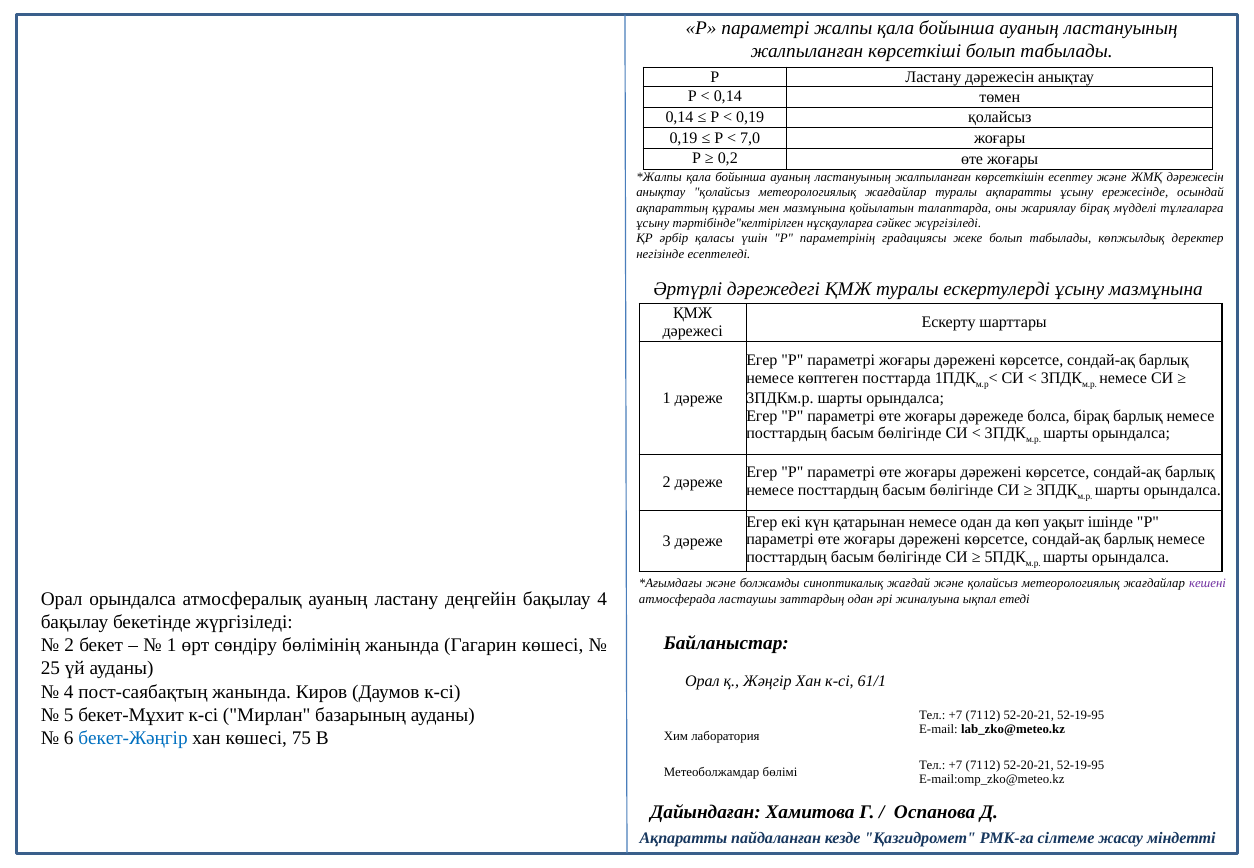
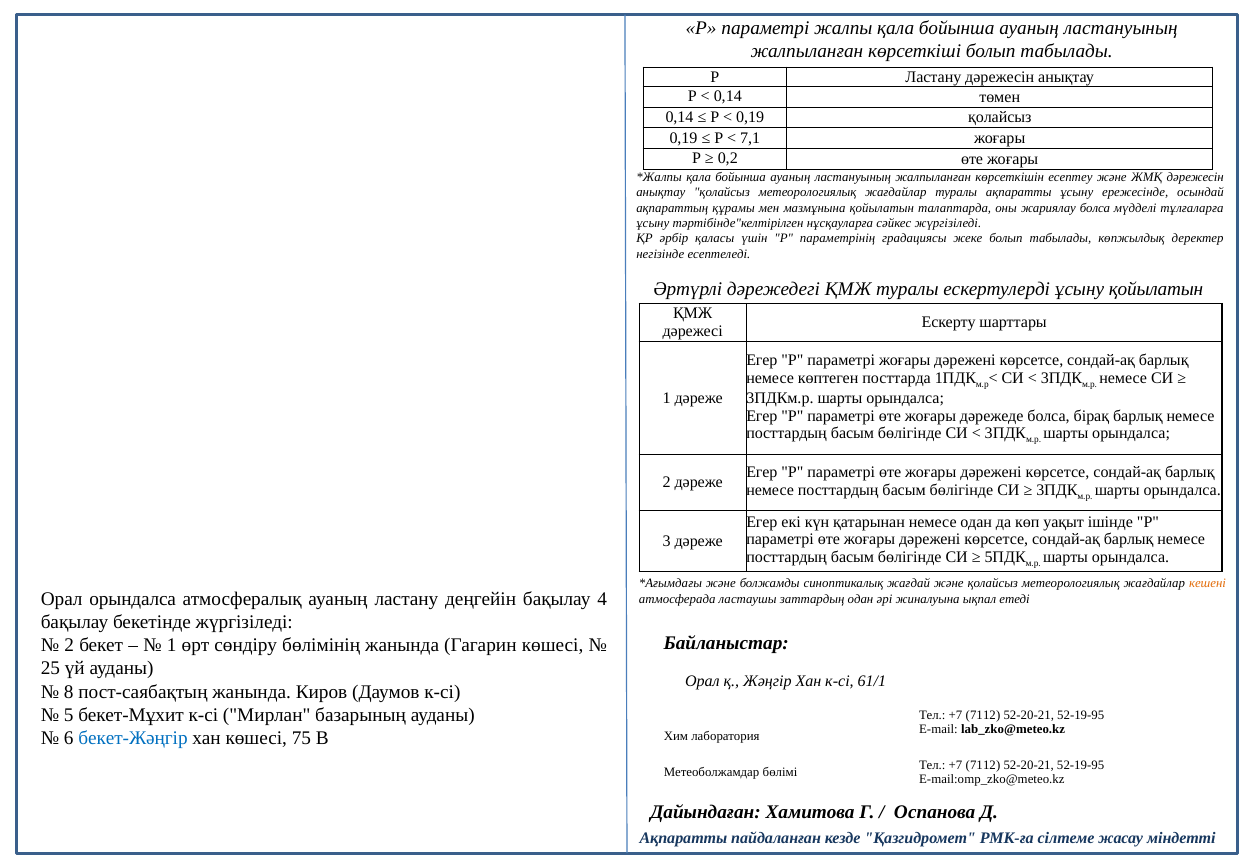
7,0: 7,0 -> 7,1
жариялау бірақ: бірақ -> болса
ұсыну мазмұнына: мазмұнына -> қойылатын
кешені colour: purple -> orange
4 at (69, 692): 4 -> 8
